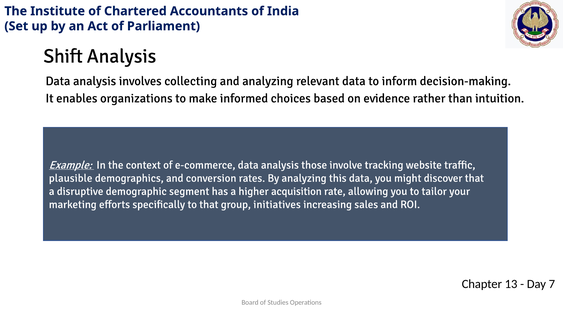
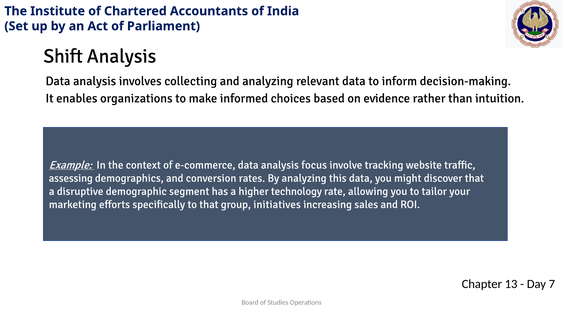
those: those -> focus
plausible: plausible -> assessing
acquisition: acquisition -> technology
